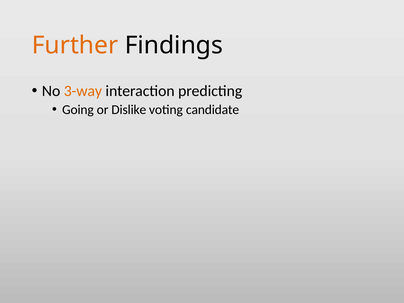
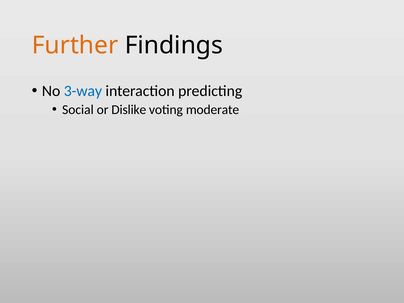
3-way colour: orange -> blue
Going: Going -> Social
candidate: candidate -> moderate
